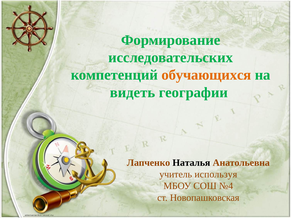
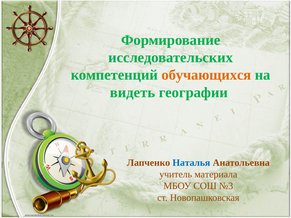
Наталья colour: black -> blue
используя: используя -> материала
№4: №4 -> №3
